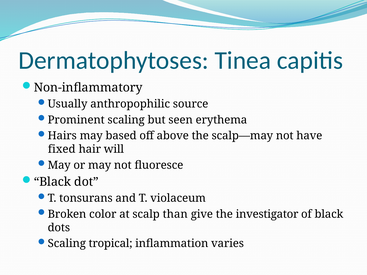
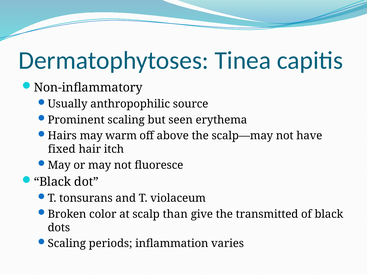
based: based -> warm
will: will -> itch
investigator: investigator -> transmitted
tropical: tropical -> periods
